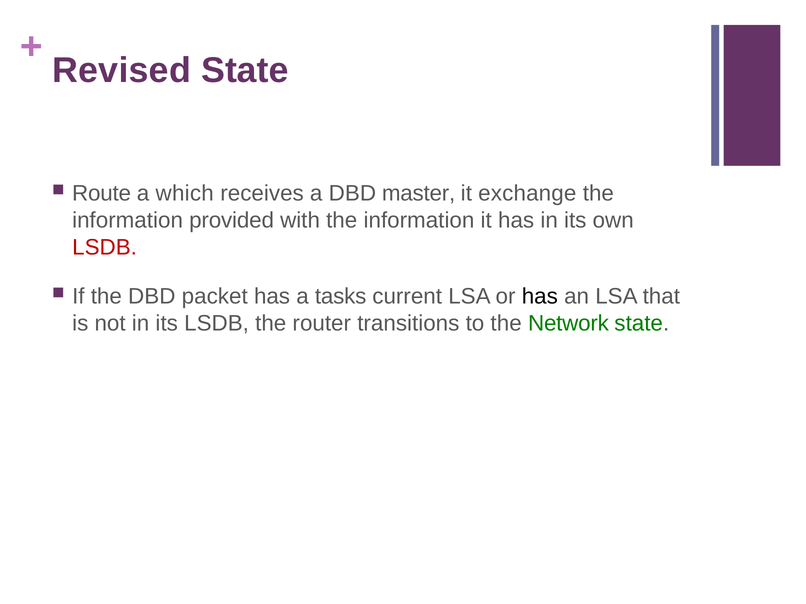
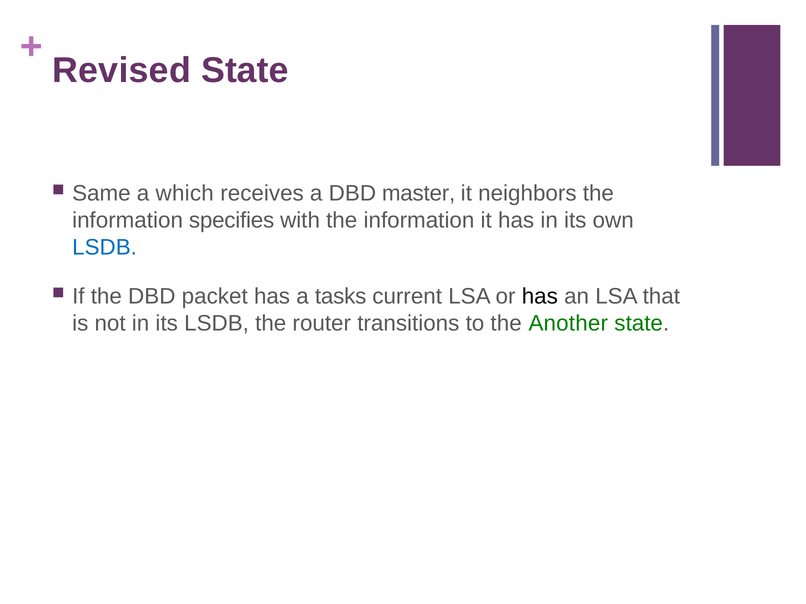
Route: Route -> Same
exchange: exchange -> neighbors
provided: provided -> specifies
LSDB at (105, 247) colour: red -> blue
Network: Network -> Another
